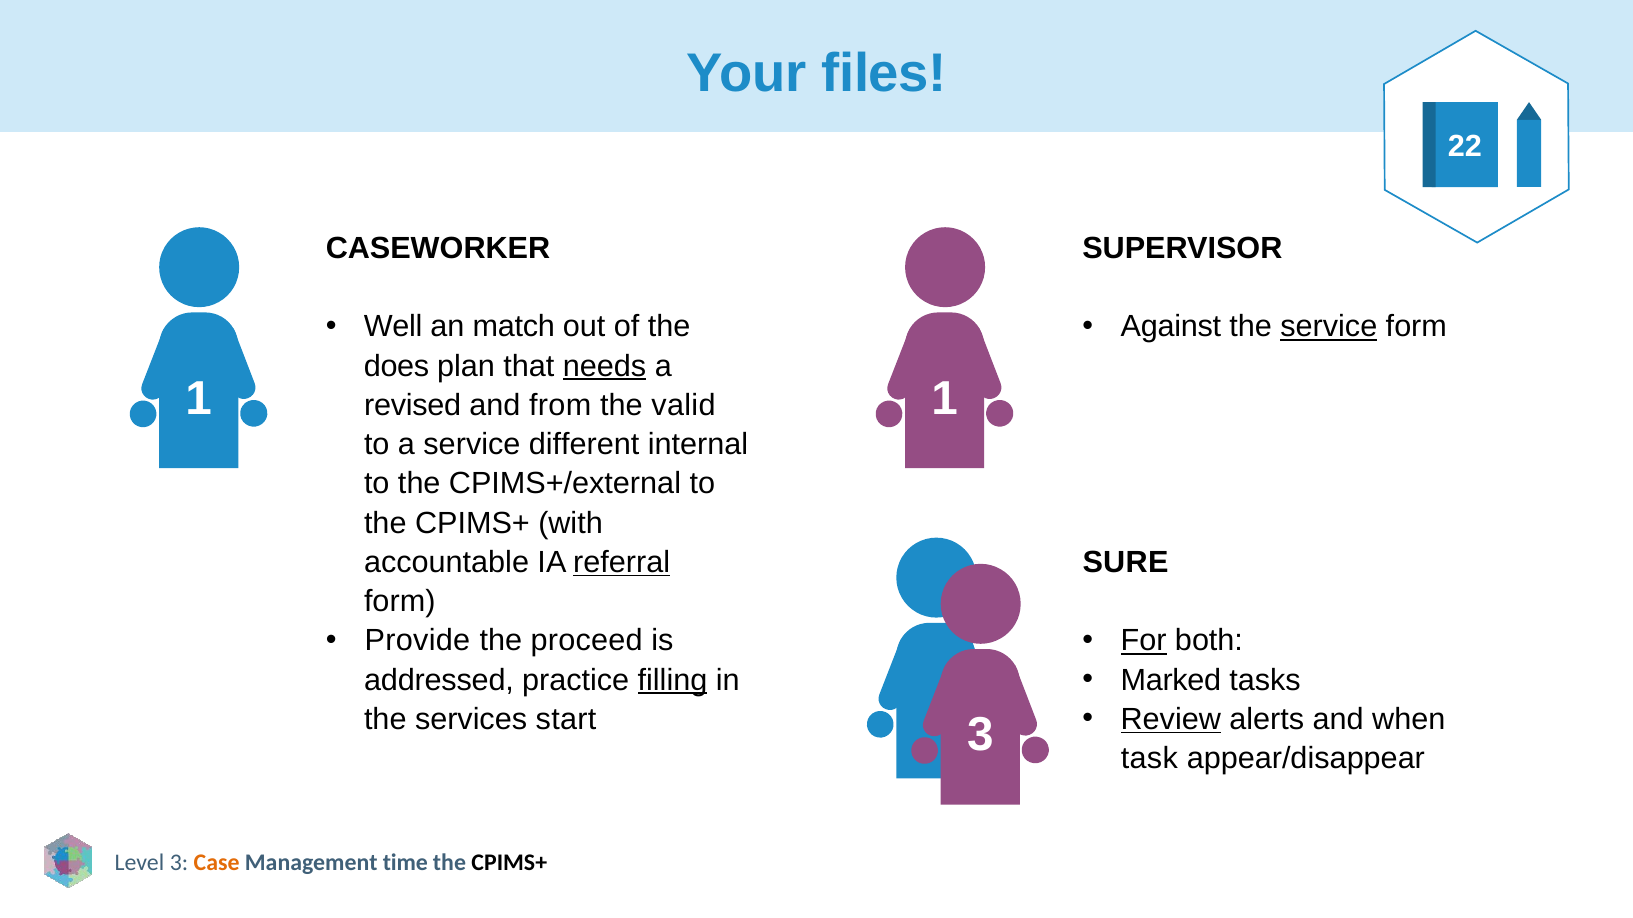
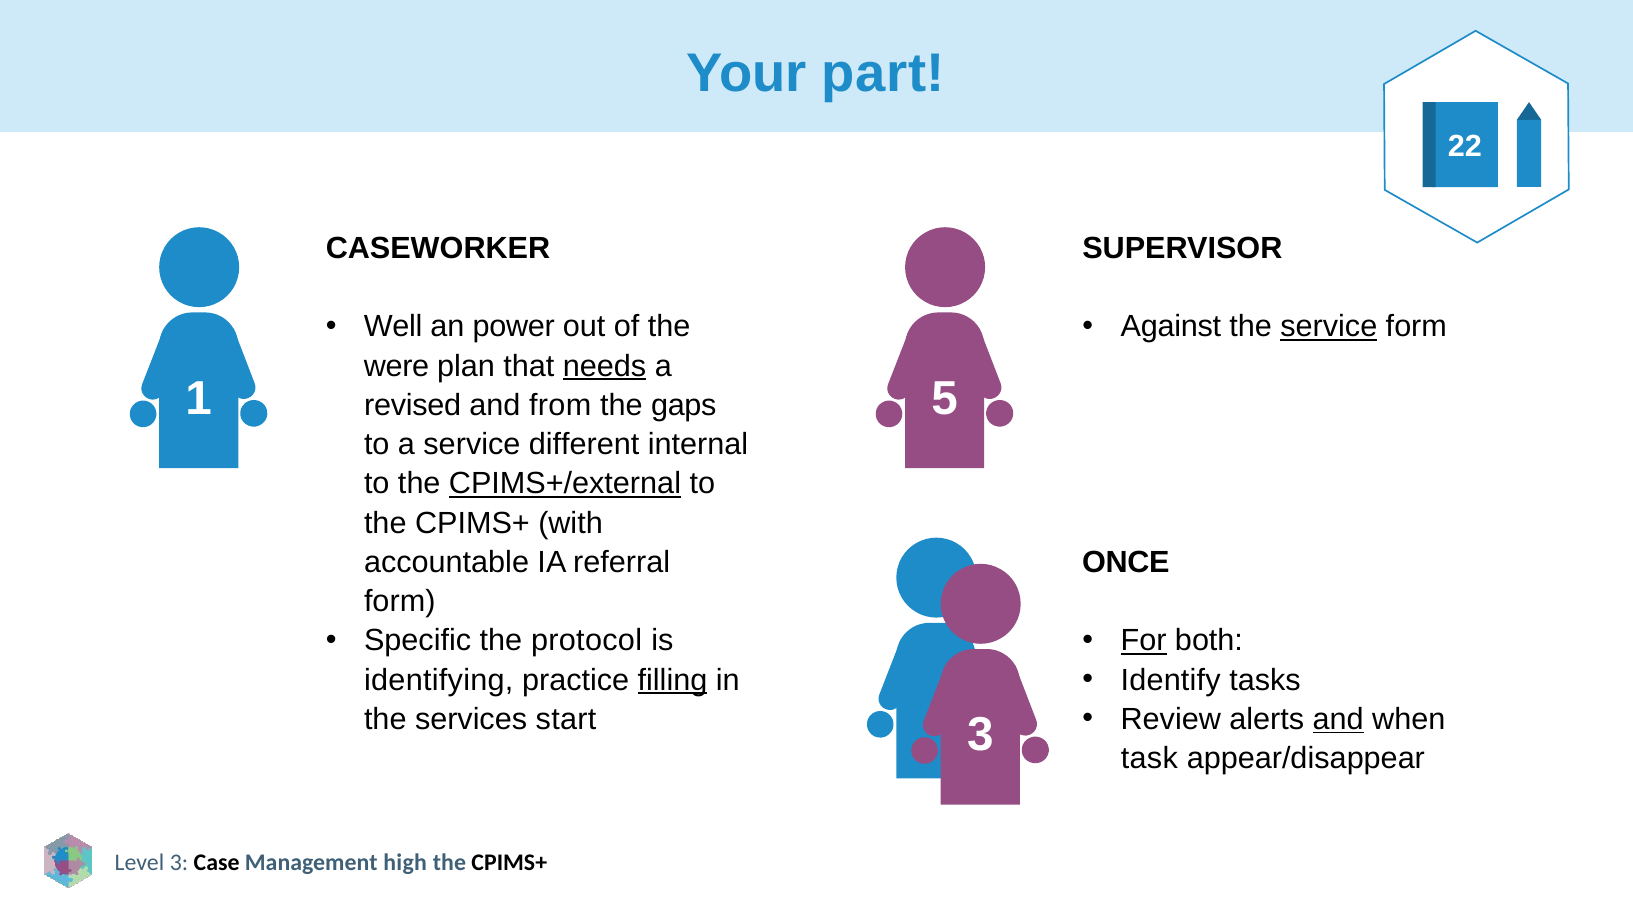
files: files -> part
match: match -> power
does: does -> were
1 1: 1 -> 5
valid: valid -> gaps
CPIMS+/external underline: none -> present
referral underline: present -> none
SURE: SURE -> ONCE
Provide: Provide -> Specific
proceed: proceed -> protocol
Marked: Marked -> Identify
addressed: addressed -> identifying
Review underline: present -> none
and at (1338, 720) underline: none -> present
Case colour: orange -> black
time: time -> high
